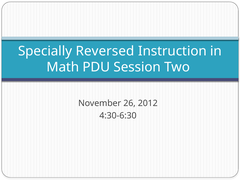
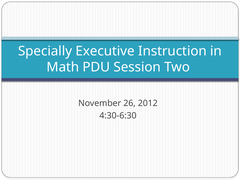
Reversed: Reversed -> Executive
